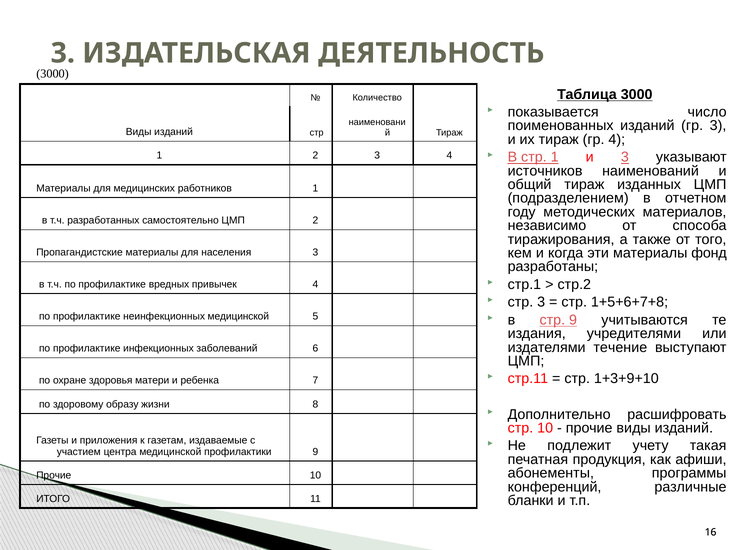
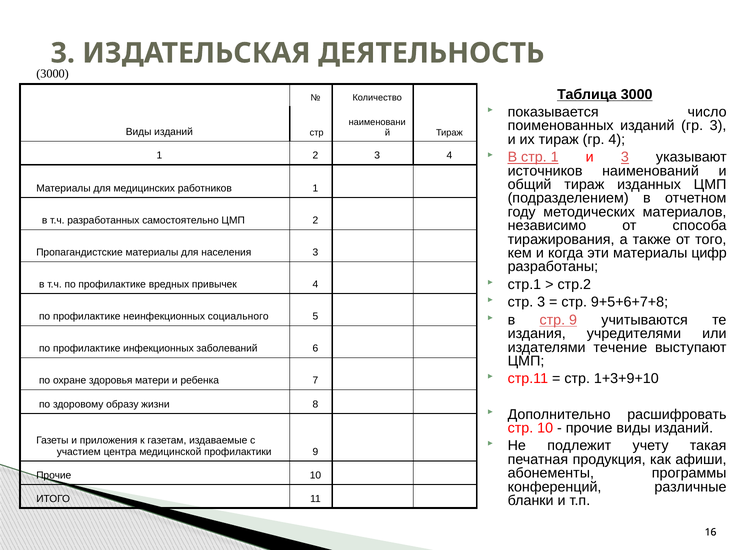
фонд: фонд -> цифр
1+5+6+7+8: 1+5+6+7+8 -> 9+5+6+7+8
неинфекционных медицинской: медицинской -> социального
